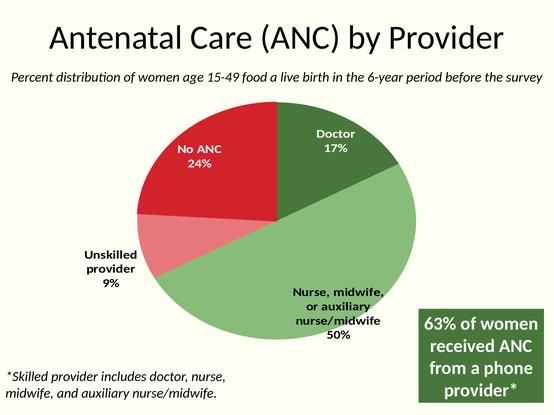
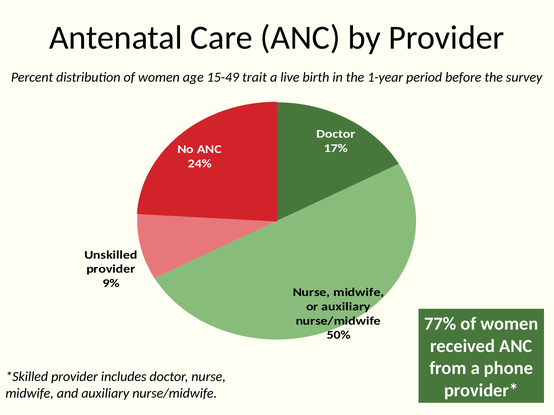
food: food -> trait
6-year: 6-year -> 1-year
63%: 63% -> 77%
